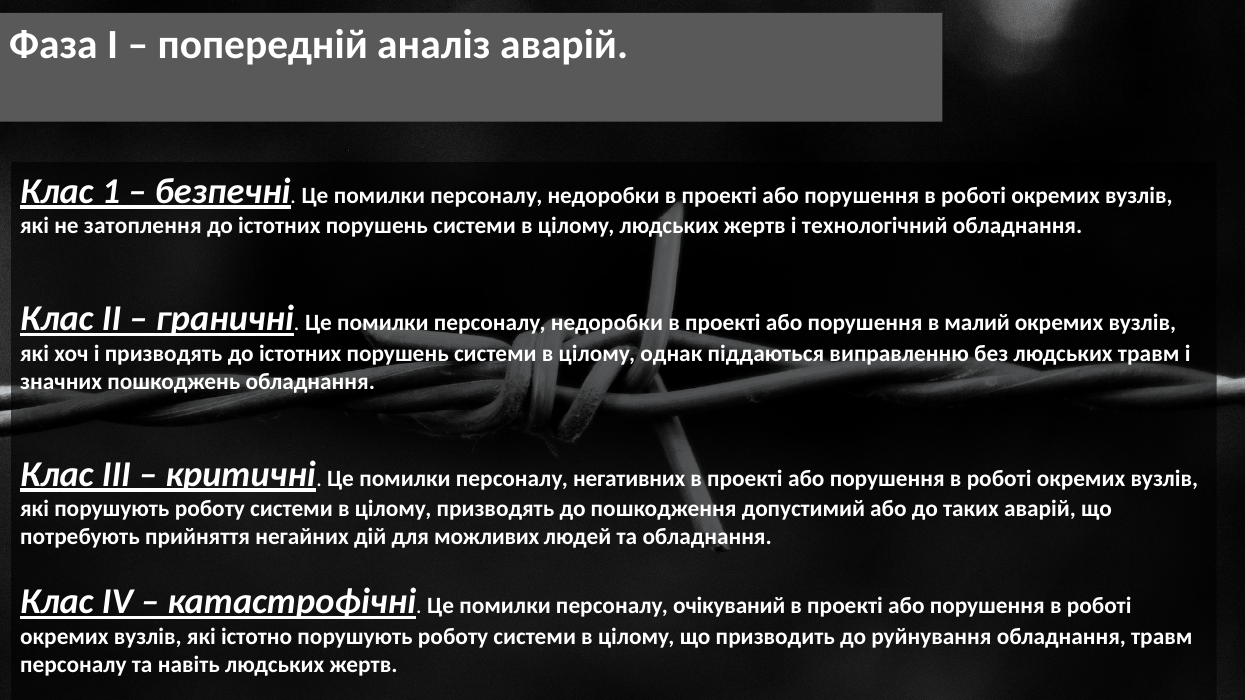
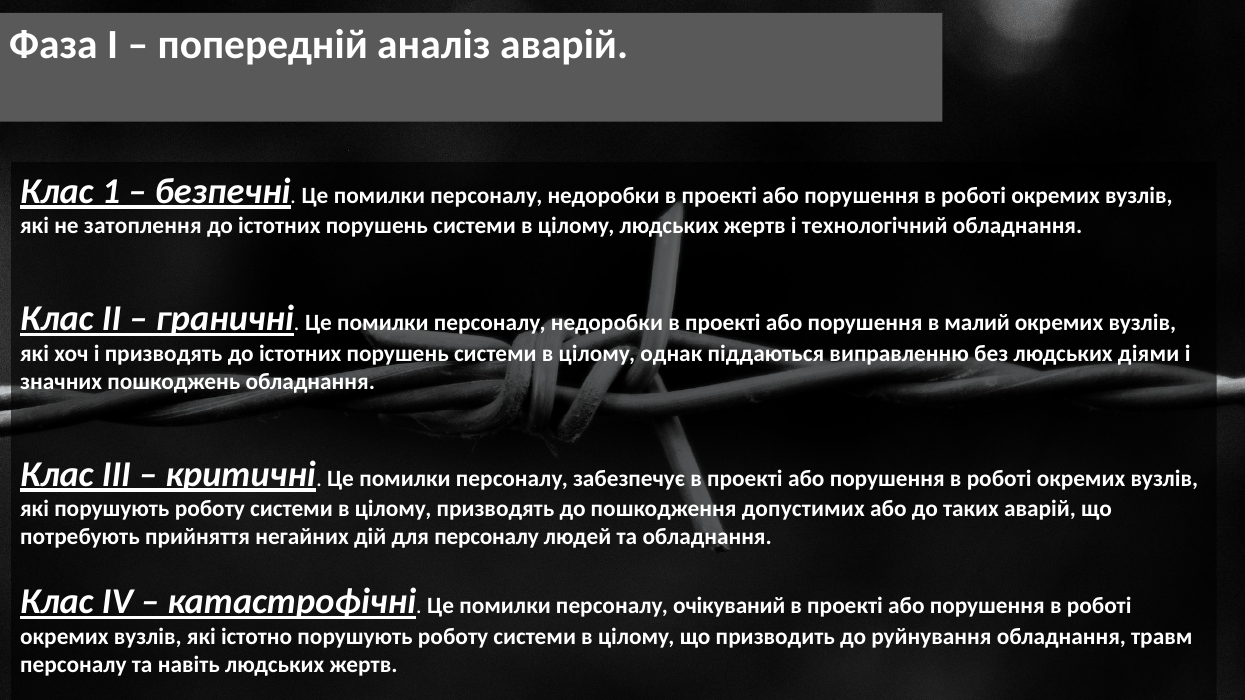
людських травм: травм -> діями
негативних: негативних -> забезпечує
допустимий: допустимий -> допустимих
для можливих: можливих -> персоналу
